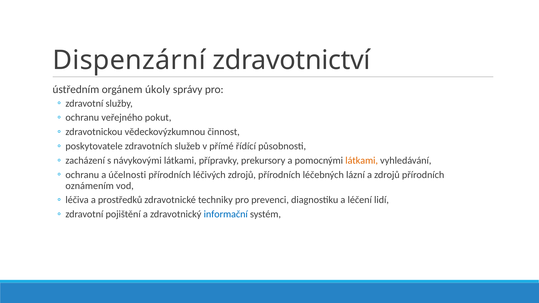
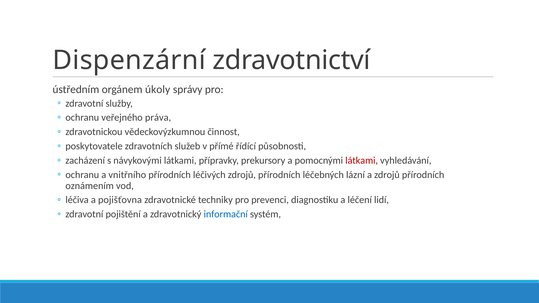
pokut: pokut -> práva
látkami at (362, 161) colour: orange -> red
účelnosti: účelnosti -> vnitřního
prostředků: prostředků -> pojišťovna
